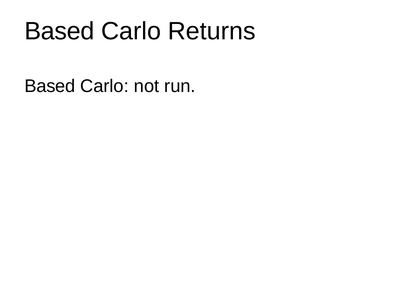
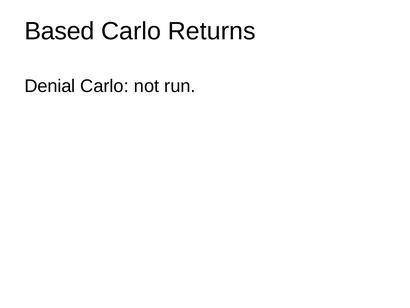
Based at (50, 86): Based -> Denial
